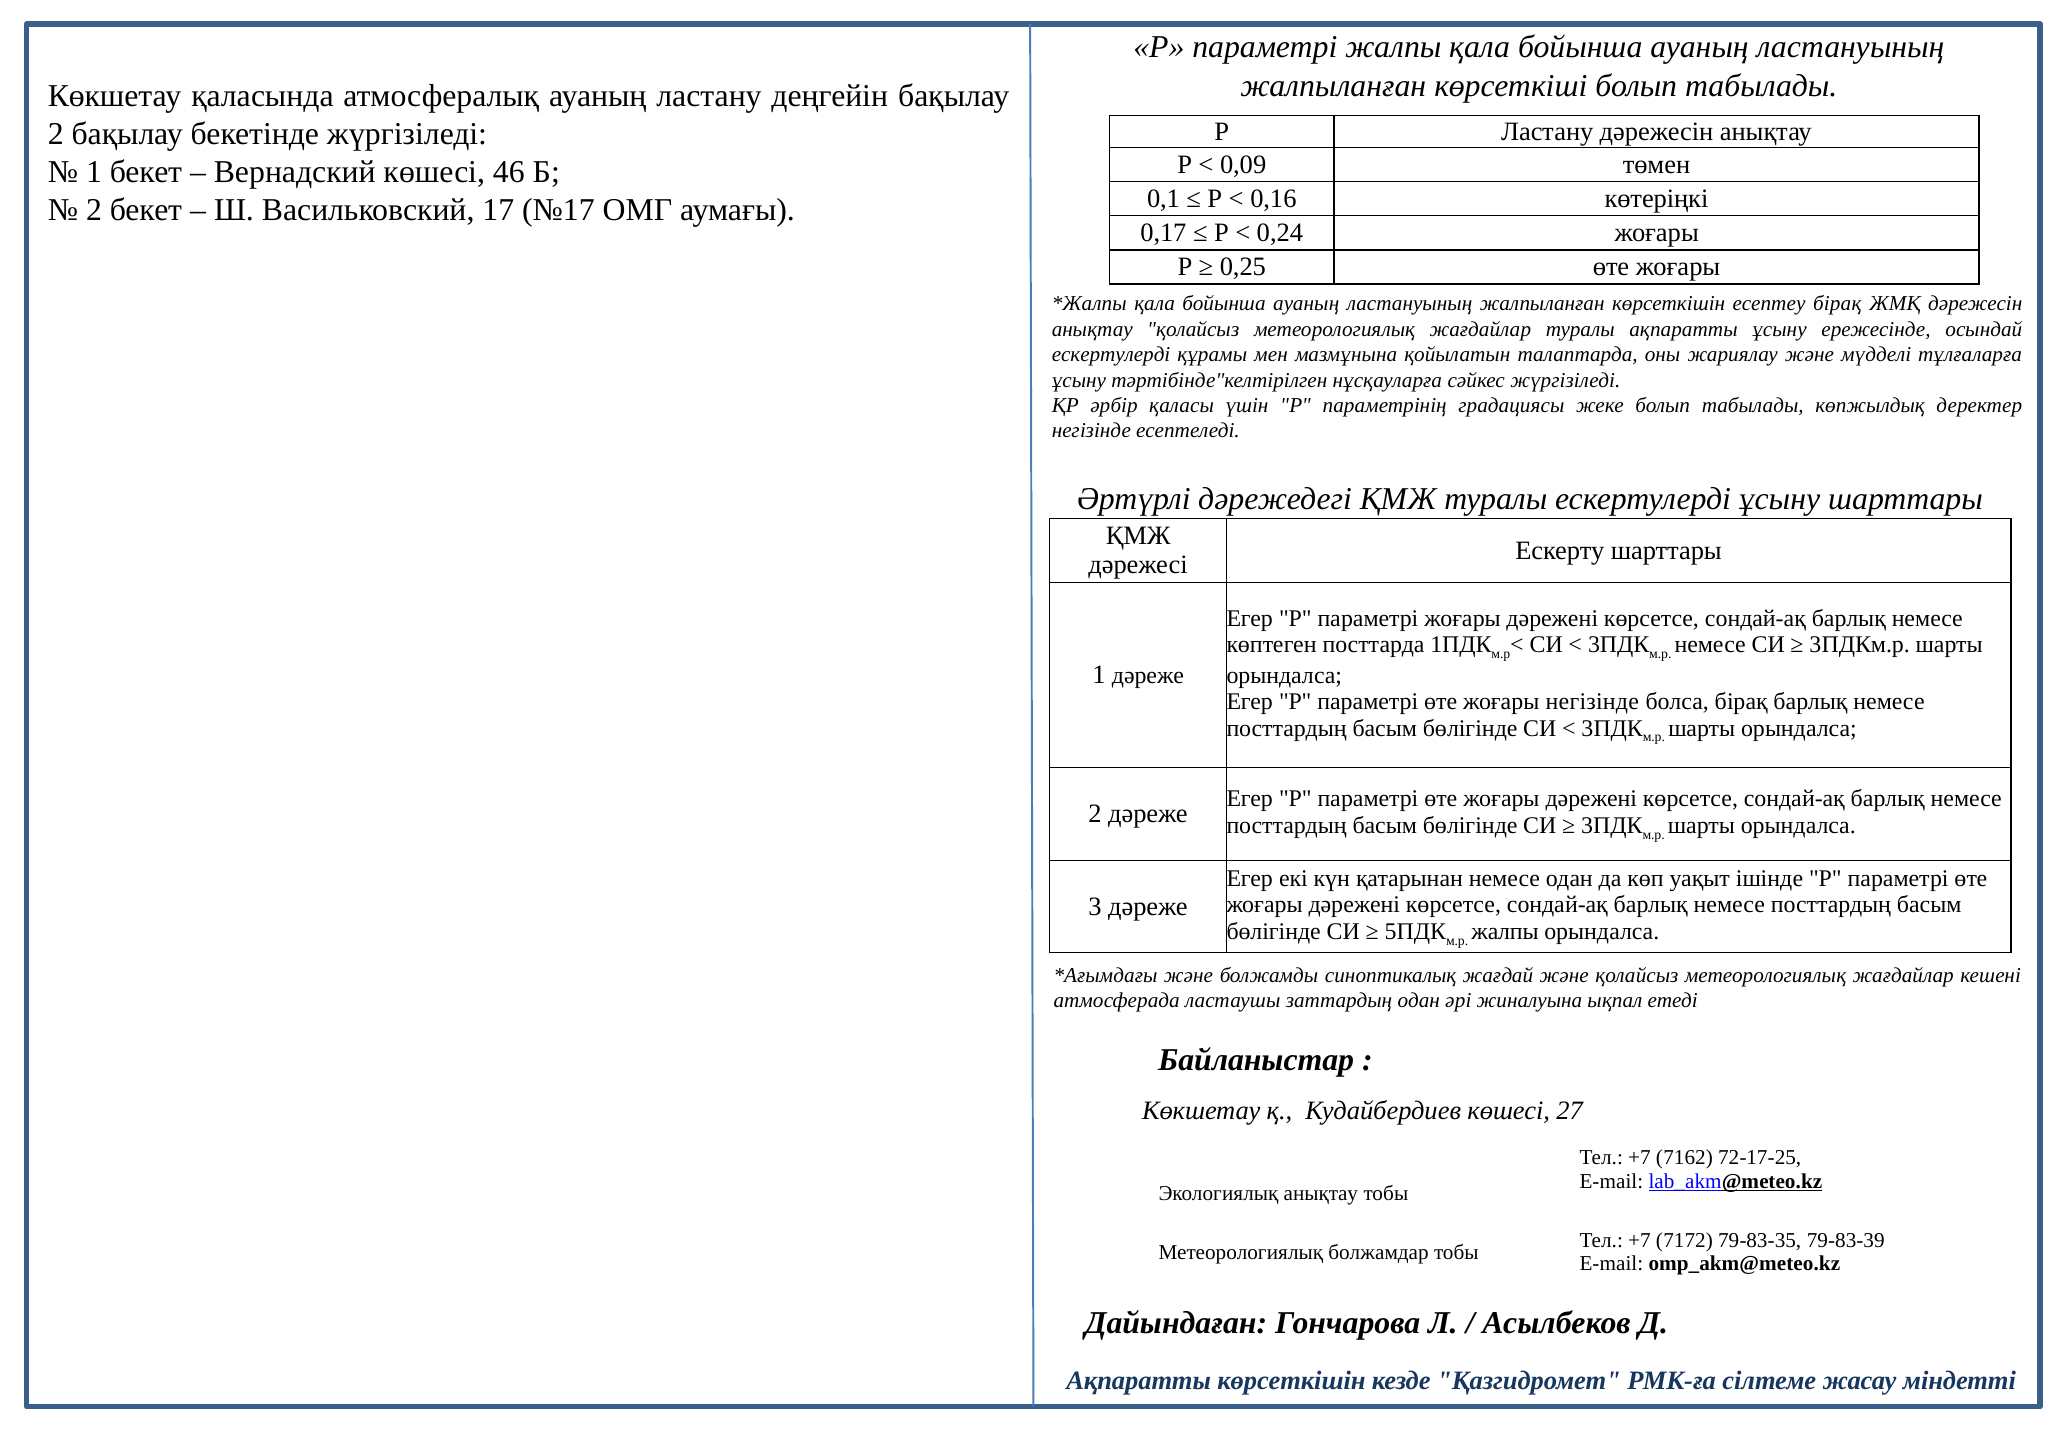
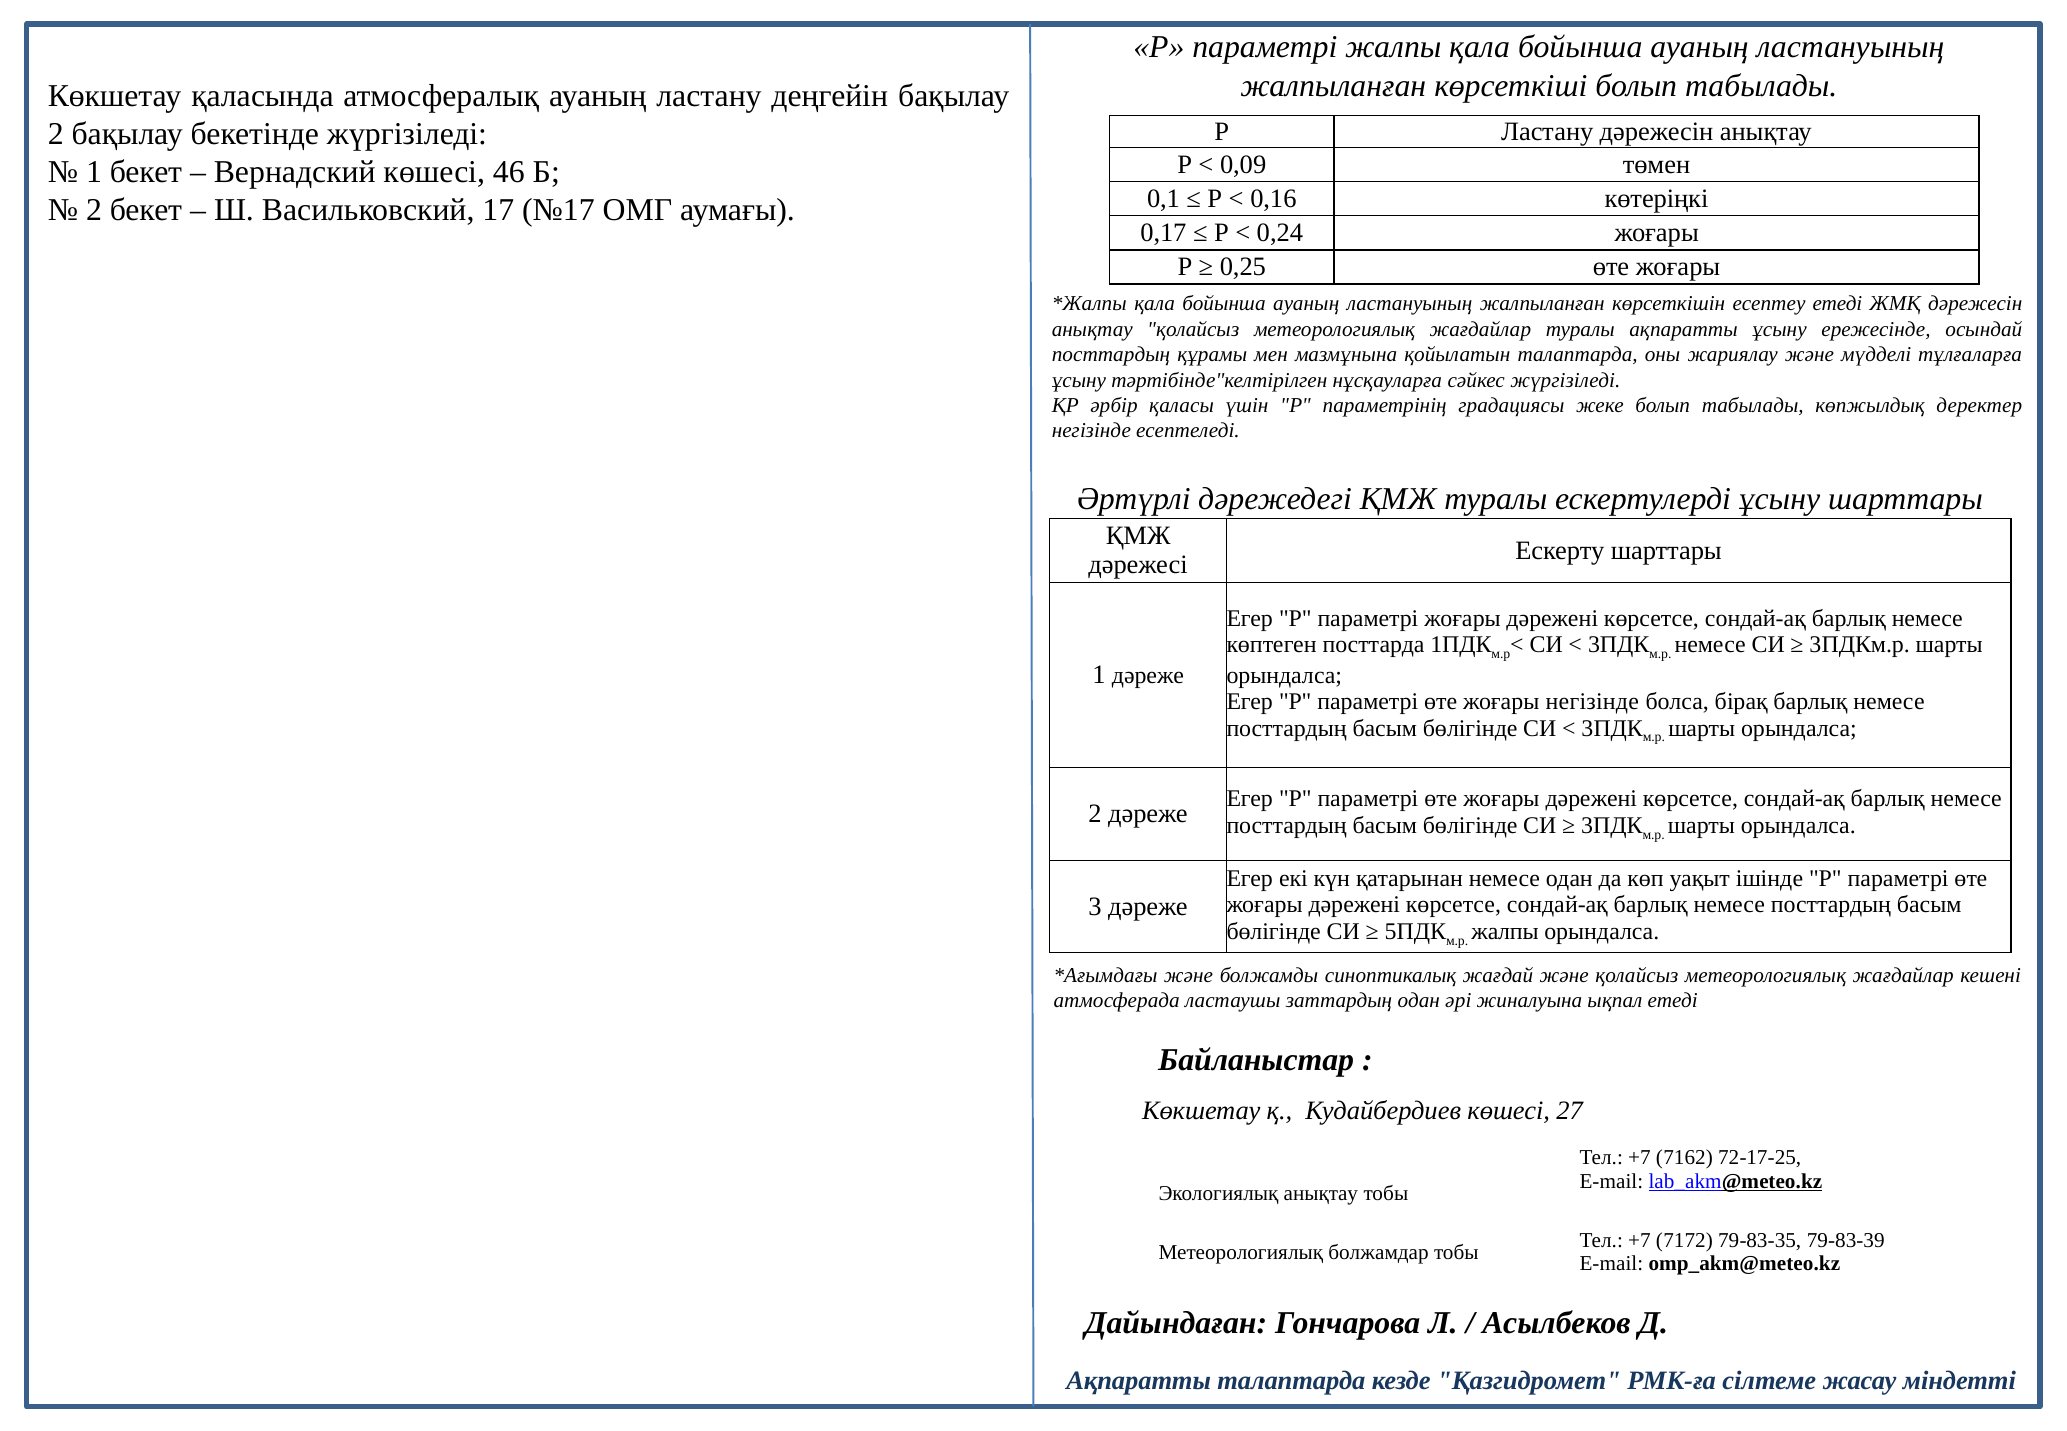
есептеу бірақ: бірақ -> етеді
ескертулерді at (1111, 355): ескертулерді -> посттардың
Ақпаратты көрсеткішін: көрсеткішін -> талаптарда
